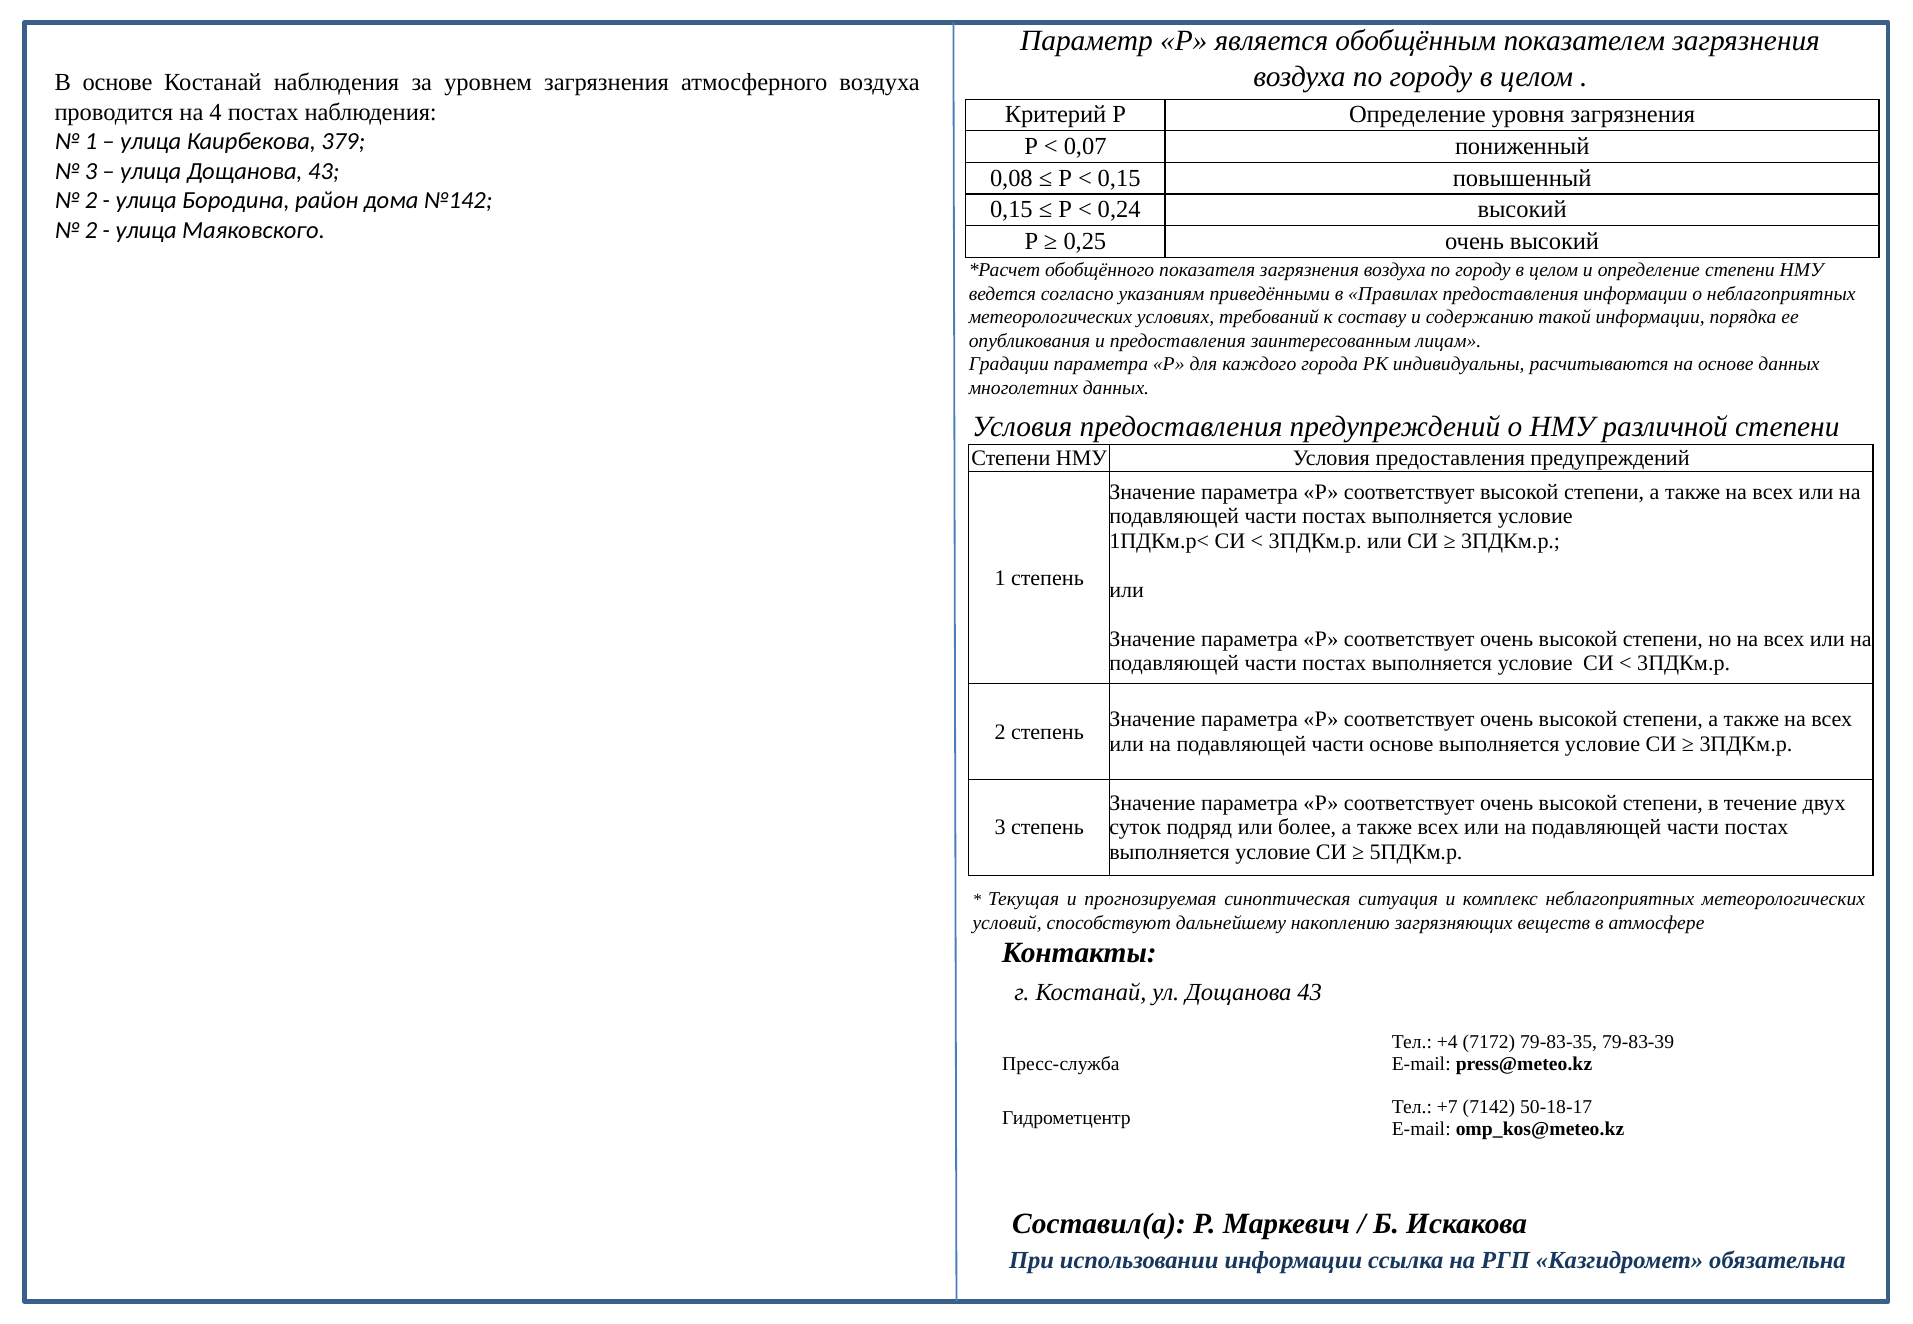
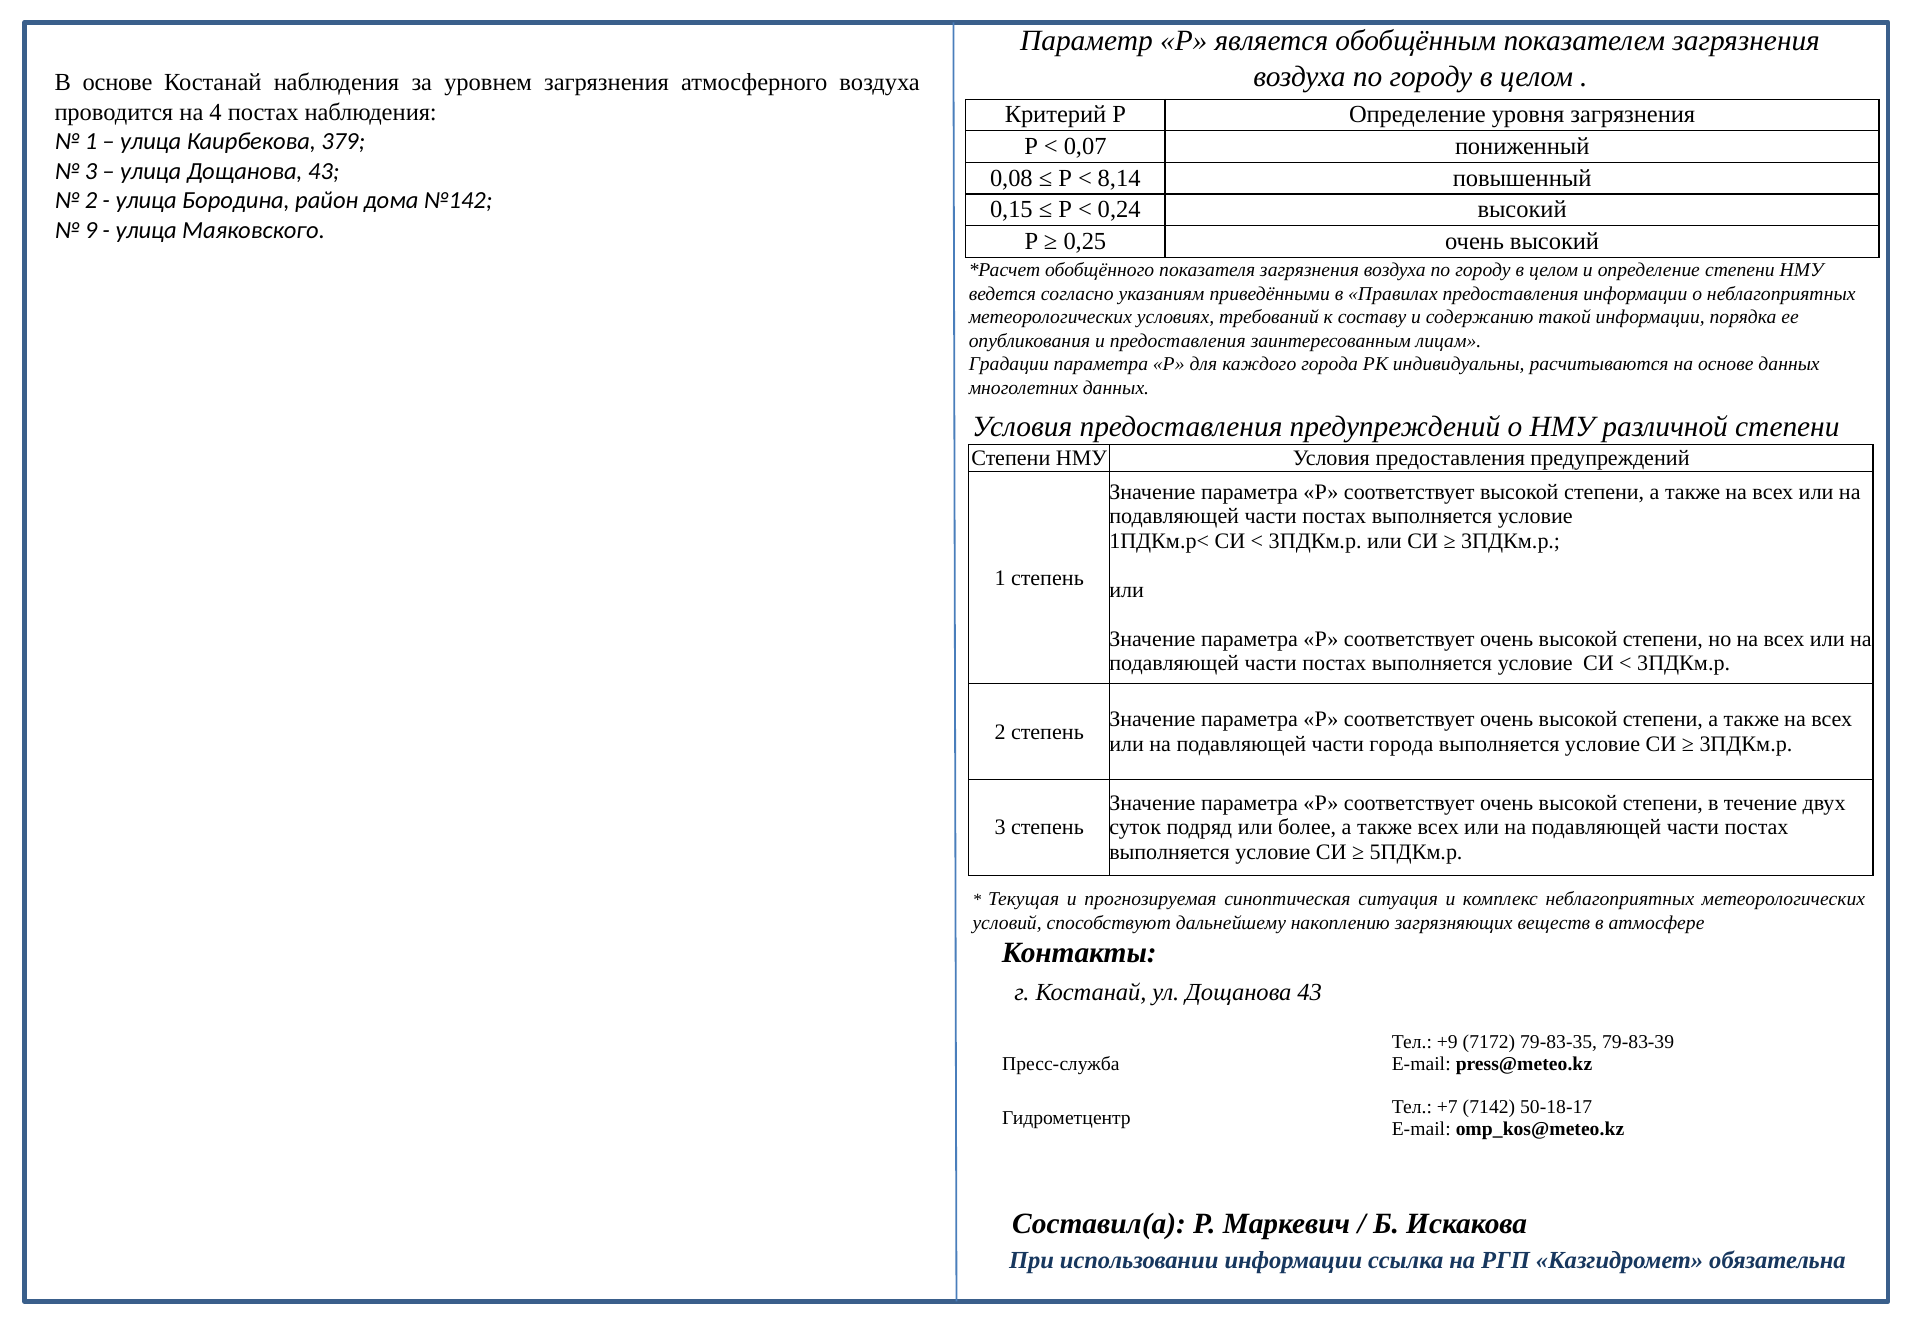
0,15 at (1119, 178): 0,15 -> 8,14
2 at (91, 230): 2 -> 9
части основе: основе -> города
+4: +4 -> +9
